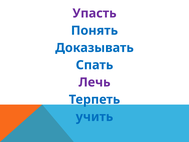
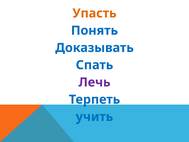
Упасть colour: purple -> orange
